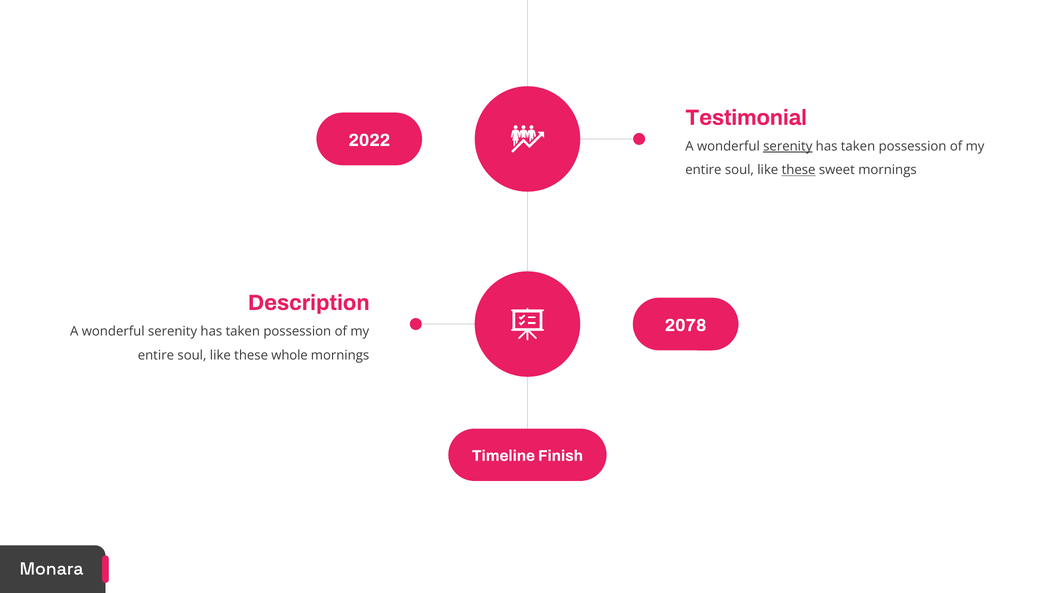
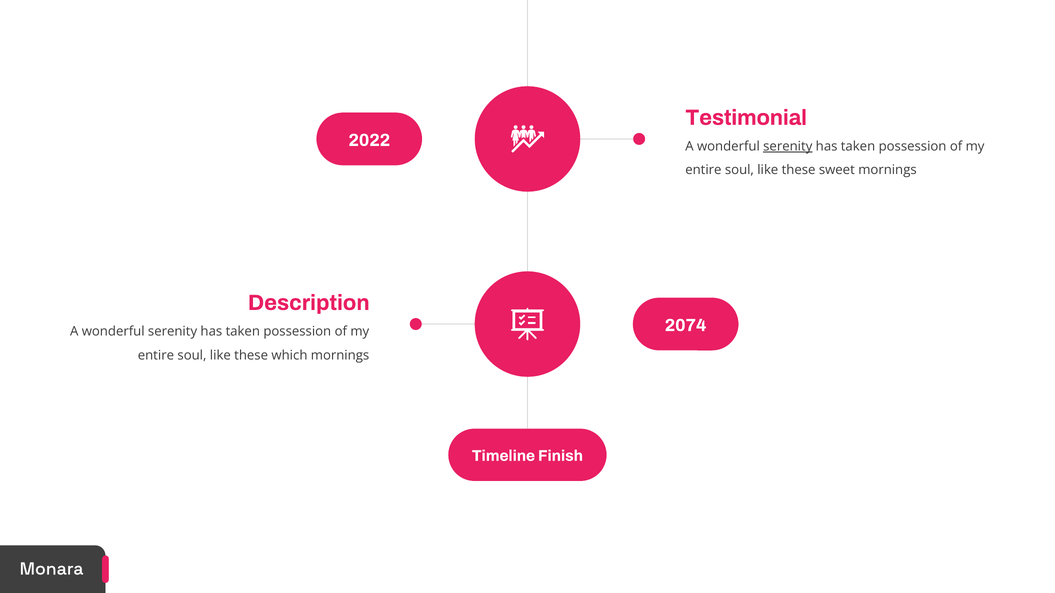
these at (799, 170) underline: present -> none
2078: 2078 -> 2074
whole: whole -> which
